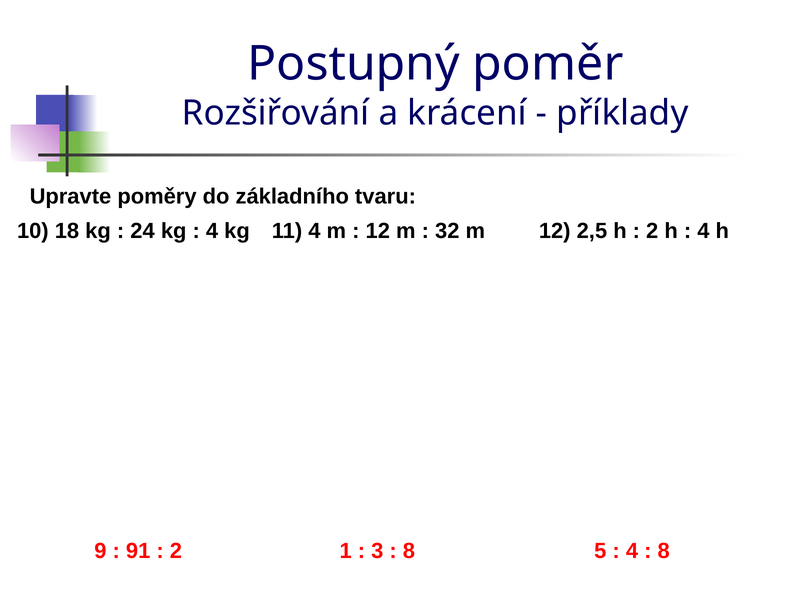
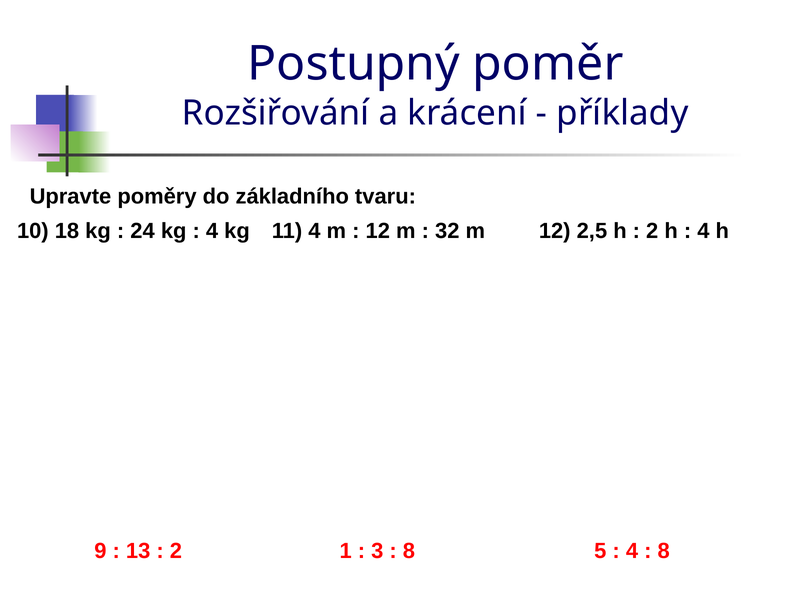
91: 91 -> 13
